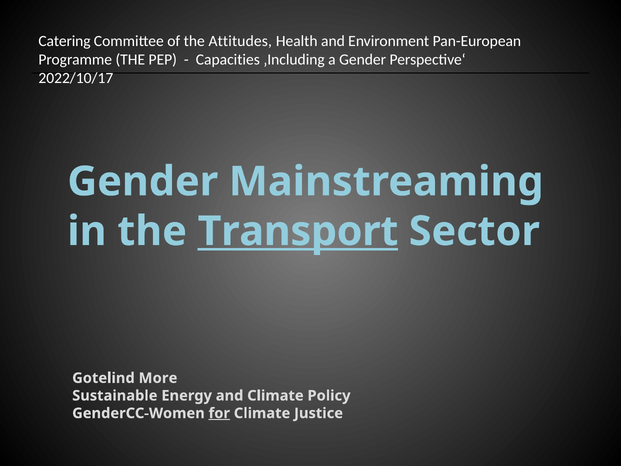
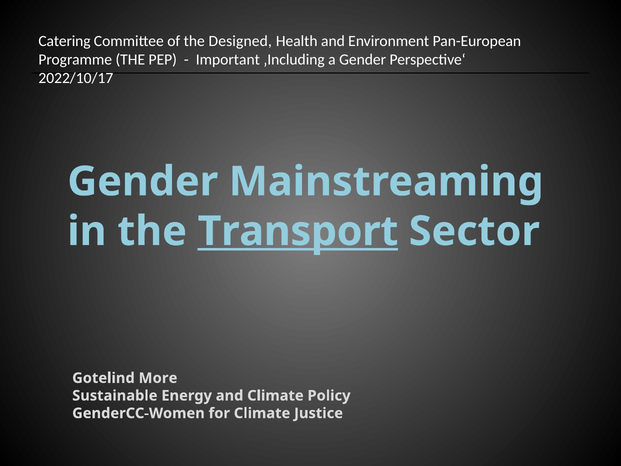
Attitudes: Attitudes -> Designed
Capacities: Capacities -> Important
for underline: present -> none
